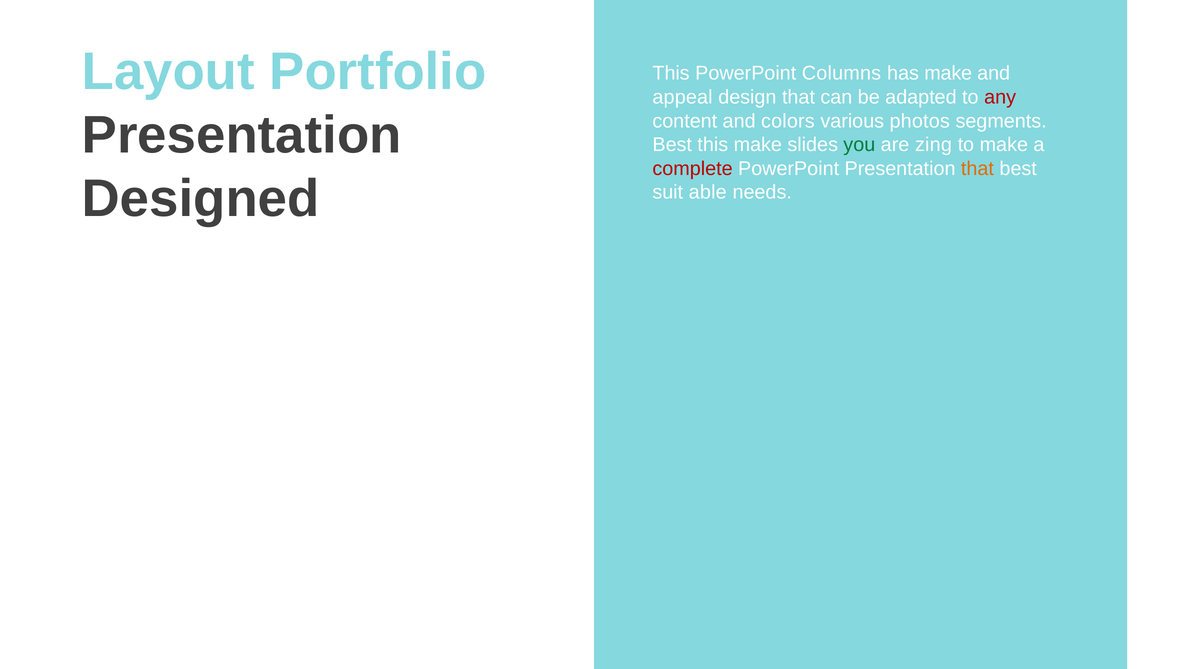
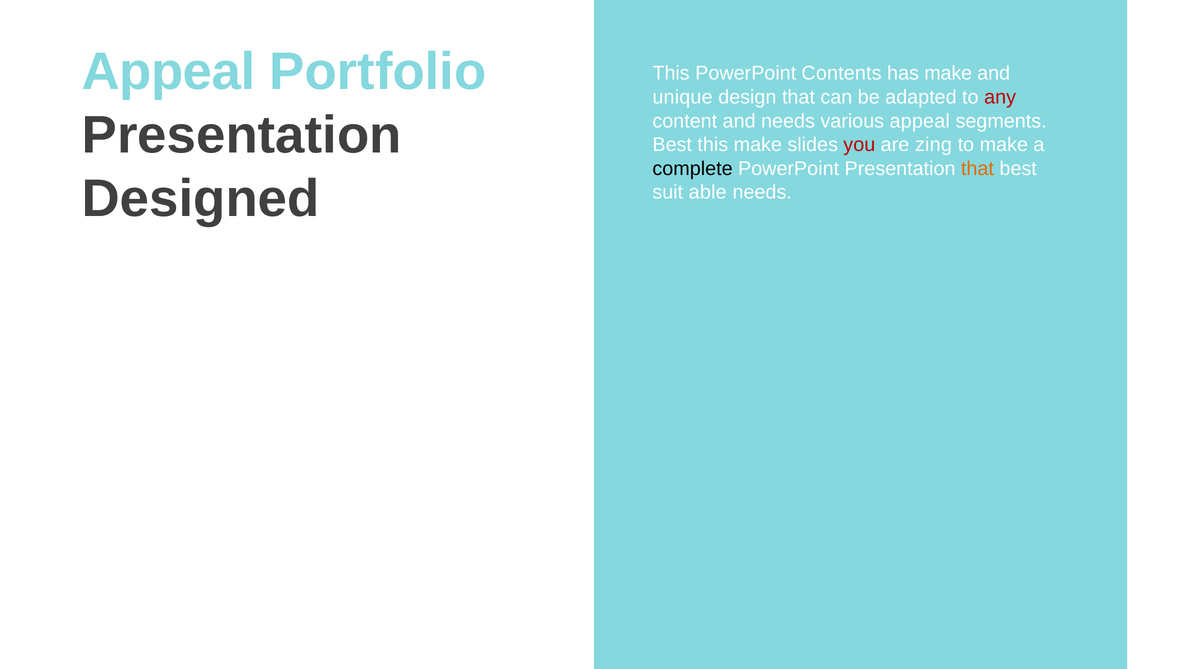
Layout at (168, 72): Layout -> Appeal
Columns: Columns -> Contents
appeal: appeal -> unique
and colors: colors -> needs
various photos: photos -> appeal
you colour: green -> red
complete colour: red -> black
